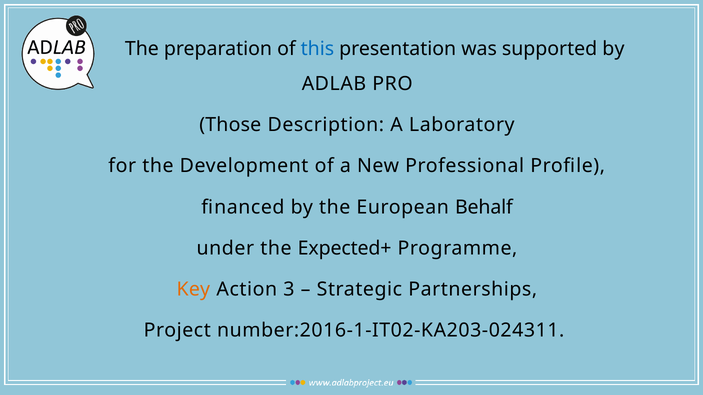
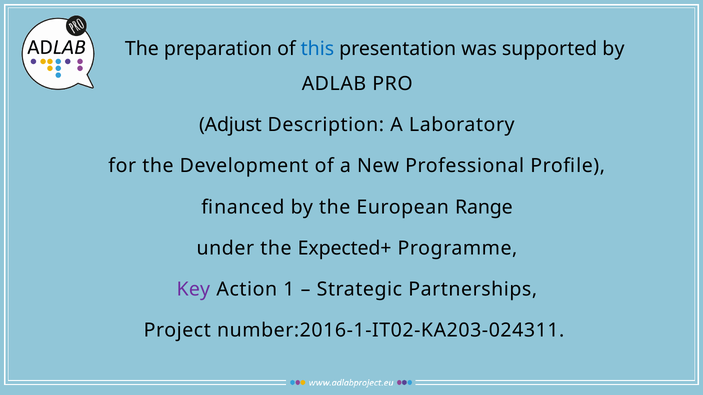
Those: Those -> Adjust
Behalf: Behalf -> Range
Key colour: orange -> purple
3: 3 -> 1
